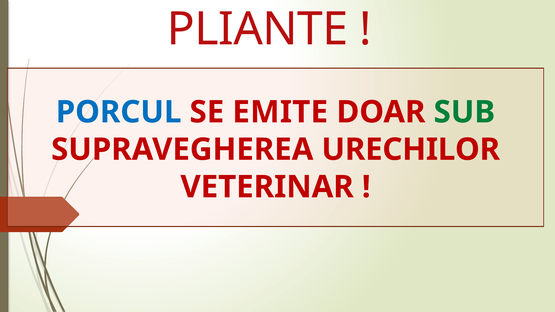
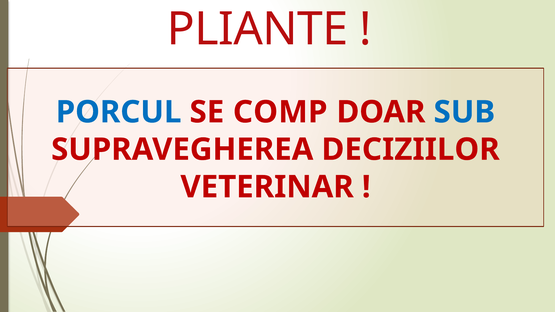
EMITE: EMITE -> COMP
SUB colour: green -> blue
URECHILOR: URECHILOR -> DECIZIILOR
